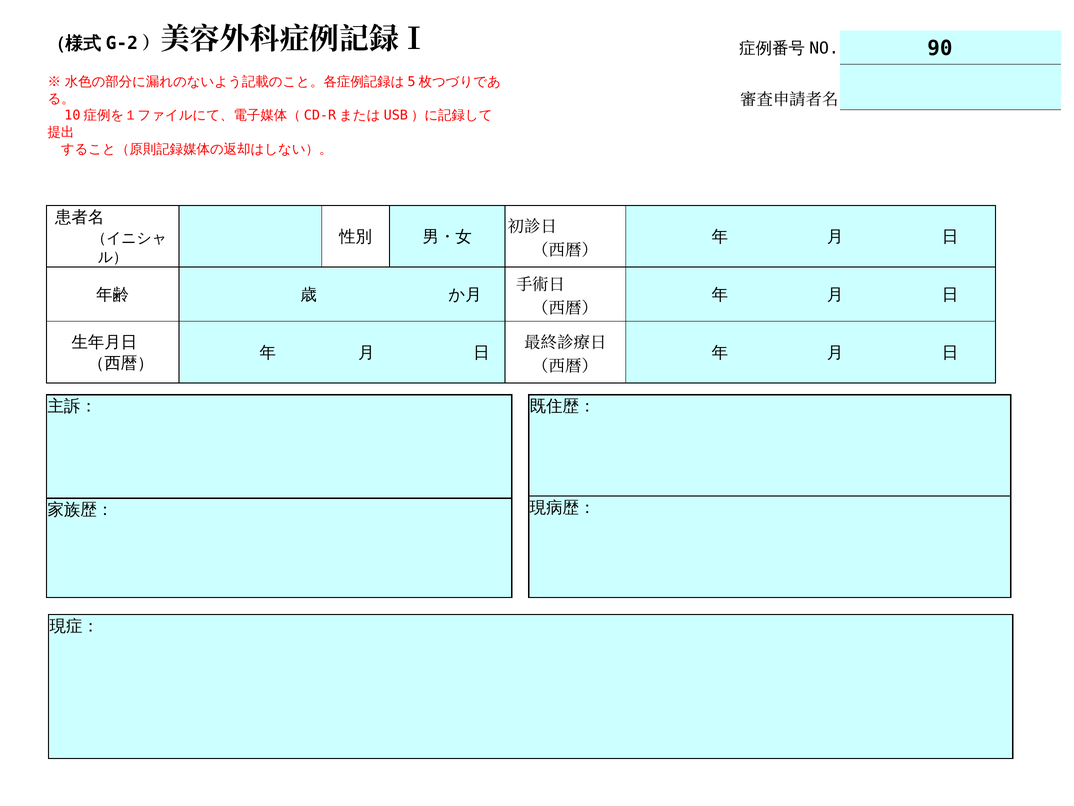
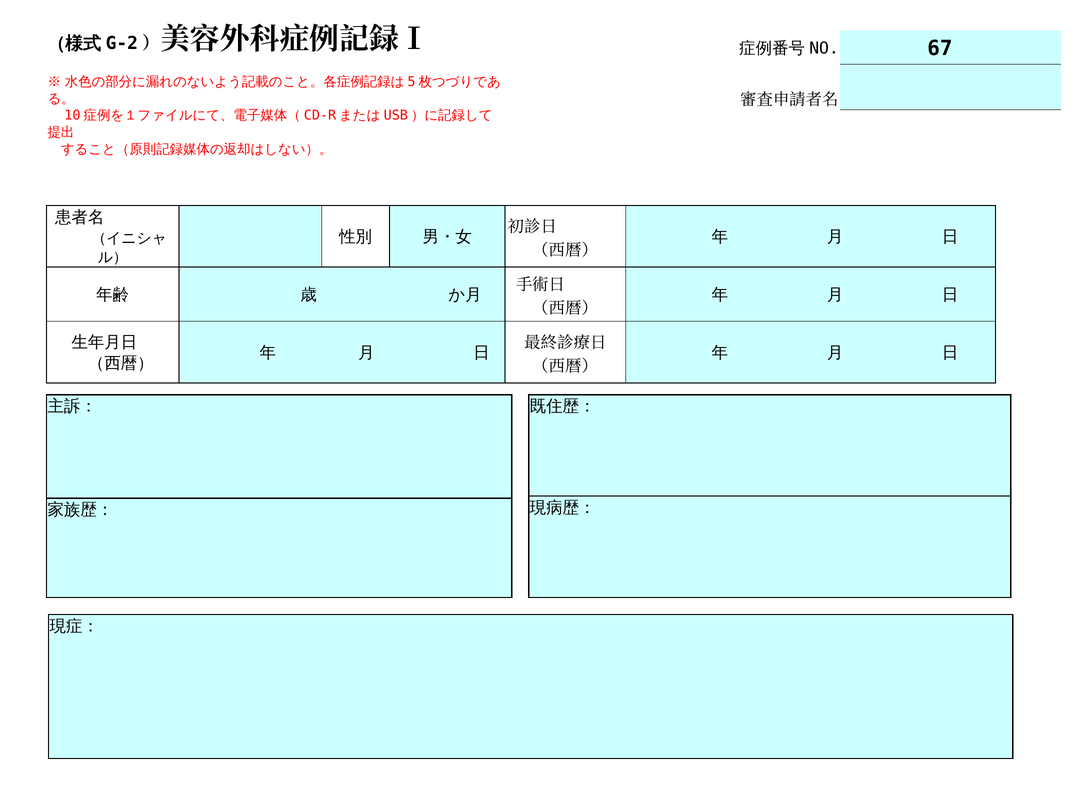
90: 90 -> 67
